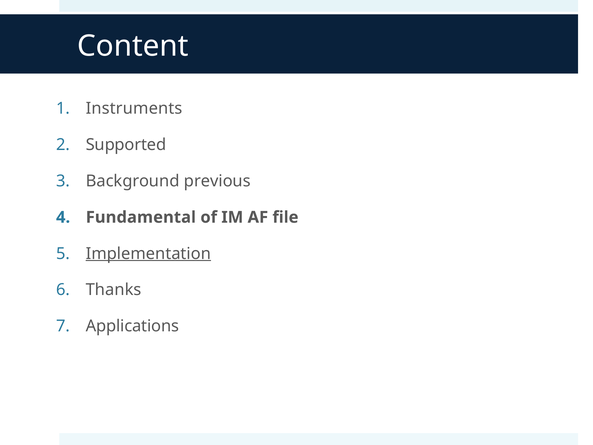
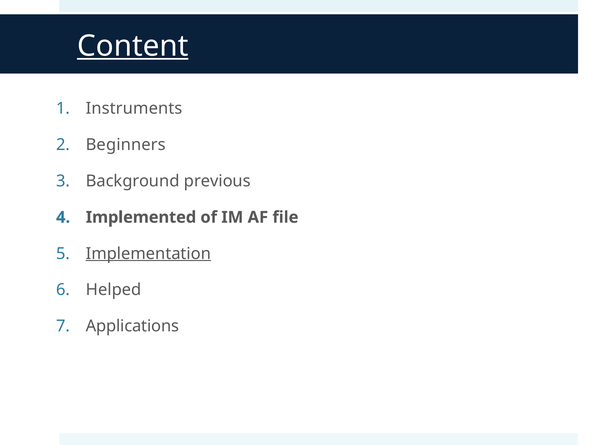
Content underline: none -> present
Supported: Supported -> Beginners
Fundamental: Fundamental -> Implemented
Thanks: Thanks -> Helped
